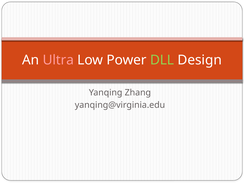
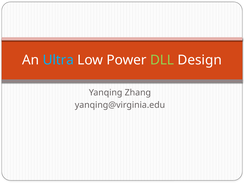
Ultra colour: pink -> light blue
